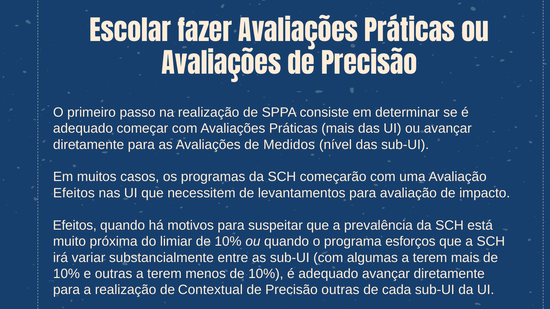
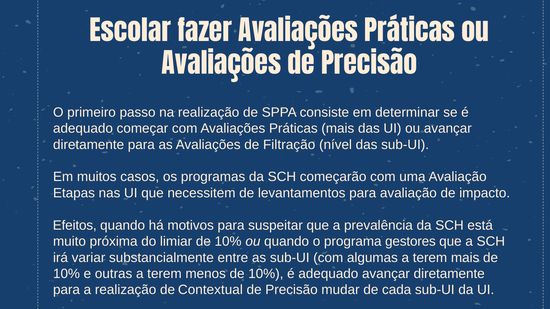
Medidos: Medidos -> Filtração
Efeitos at (74, 193): Efeitos -> Etapas
esforços: esforços -> gestores
Precisão outras: outras -> mudar
